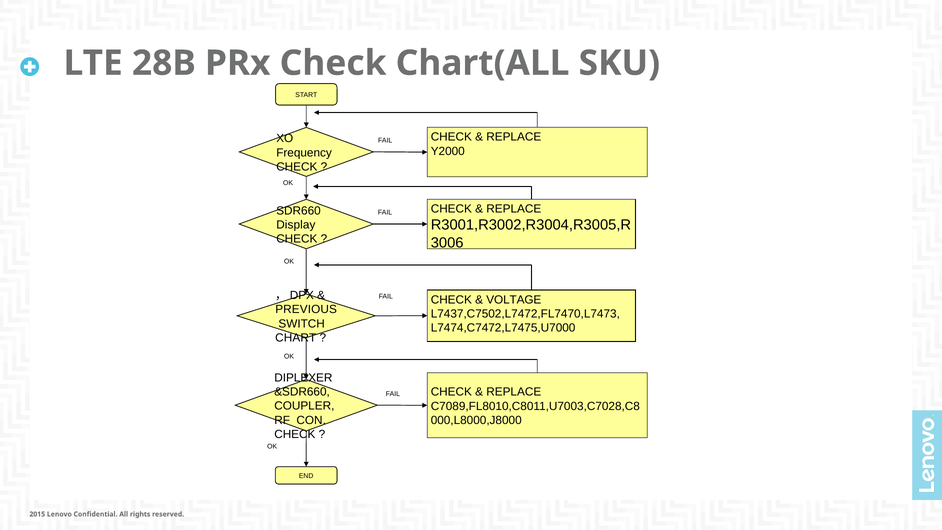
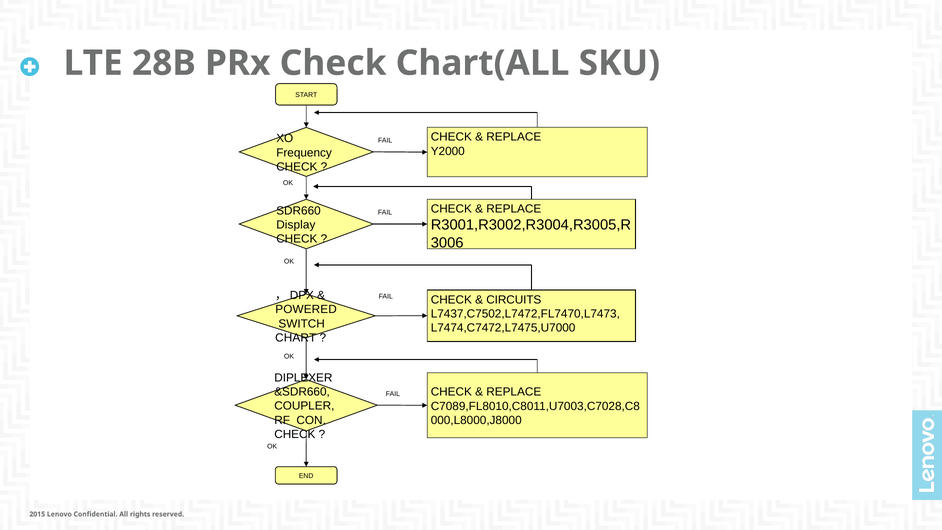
VOLTAGE: VOLTAGE -> CIRCUITS
PREVIOUS: PREVIOUS -> POWERED
